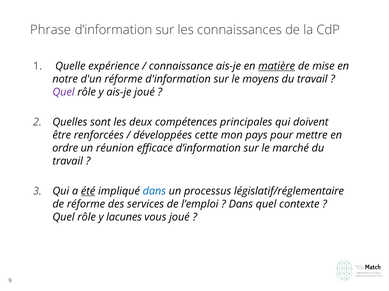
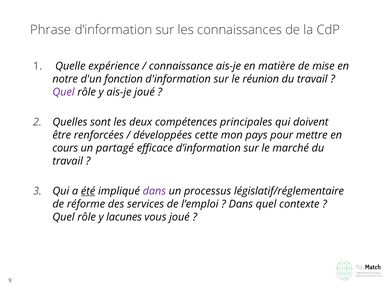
matière underline: present -> none
d'un réforme: réforme -> fonction
moyens: moyens -> réunion
ordre: ordre -> cours
réunion: réunion -> partagé
dans at (154, 192) colour: blue -> purple
